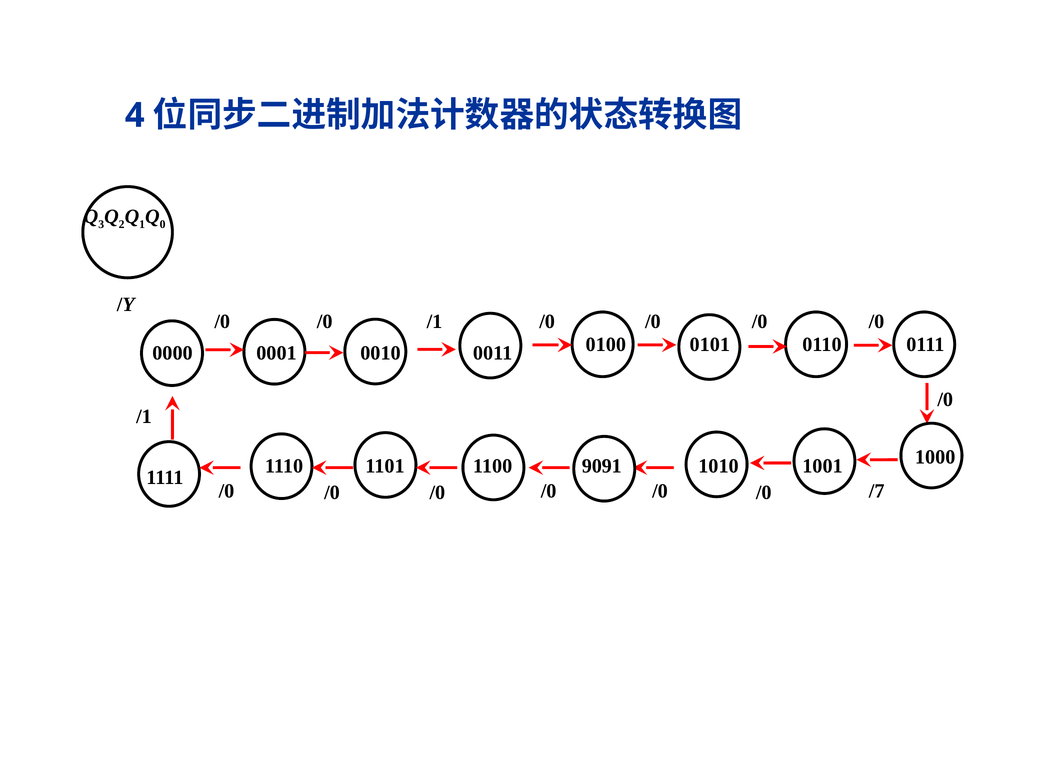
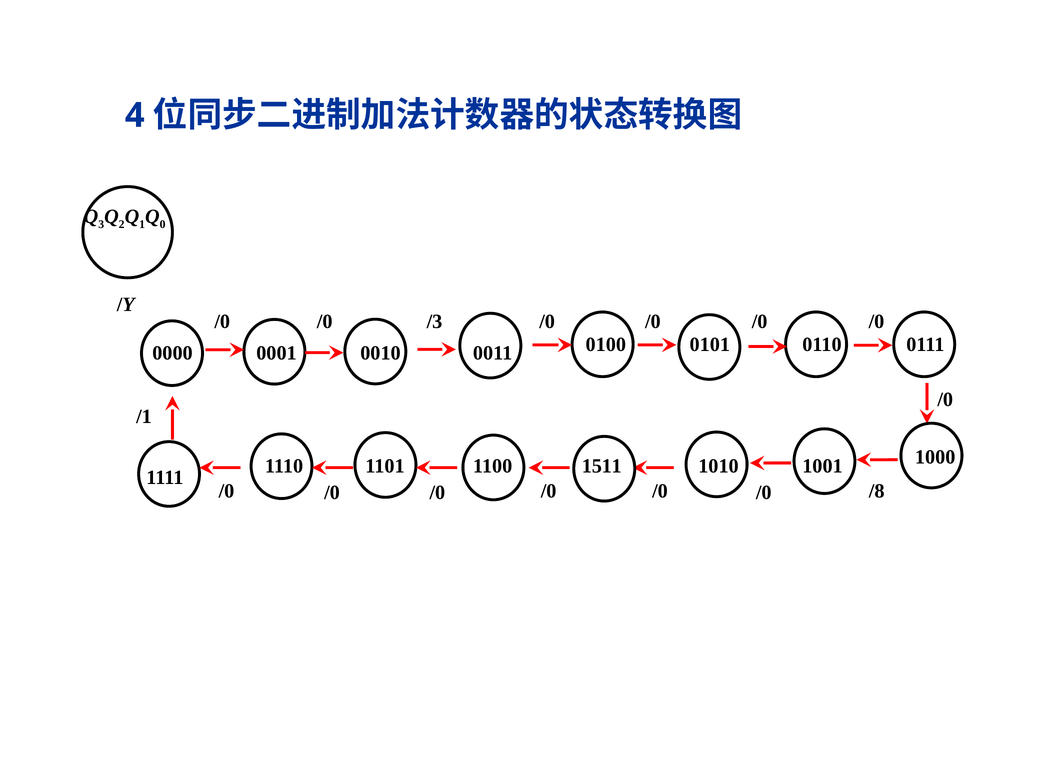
/1 at (434, 322): /1 -> /3
9091: 9091 -> 1511
/7: /7 -> /8
